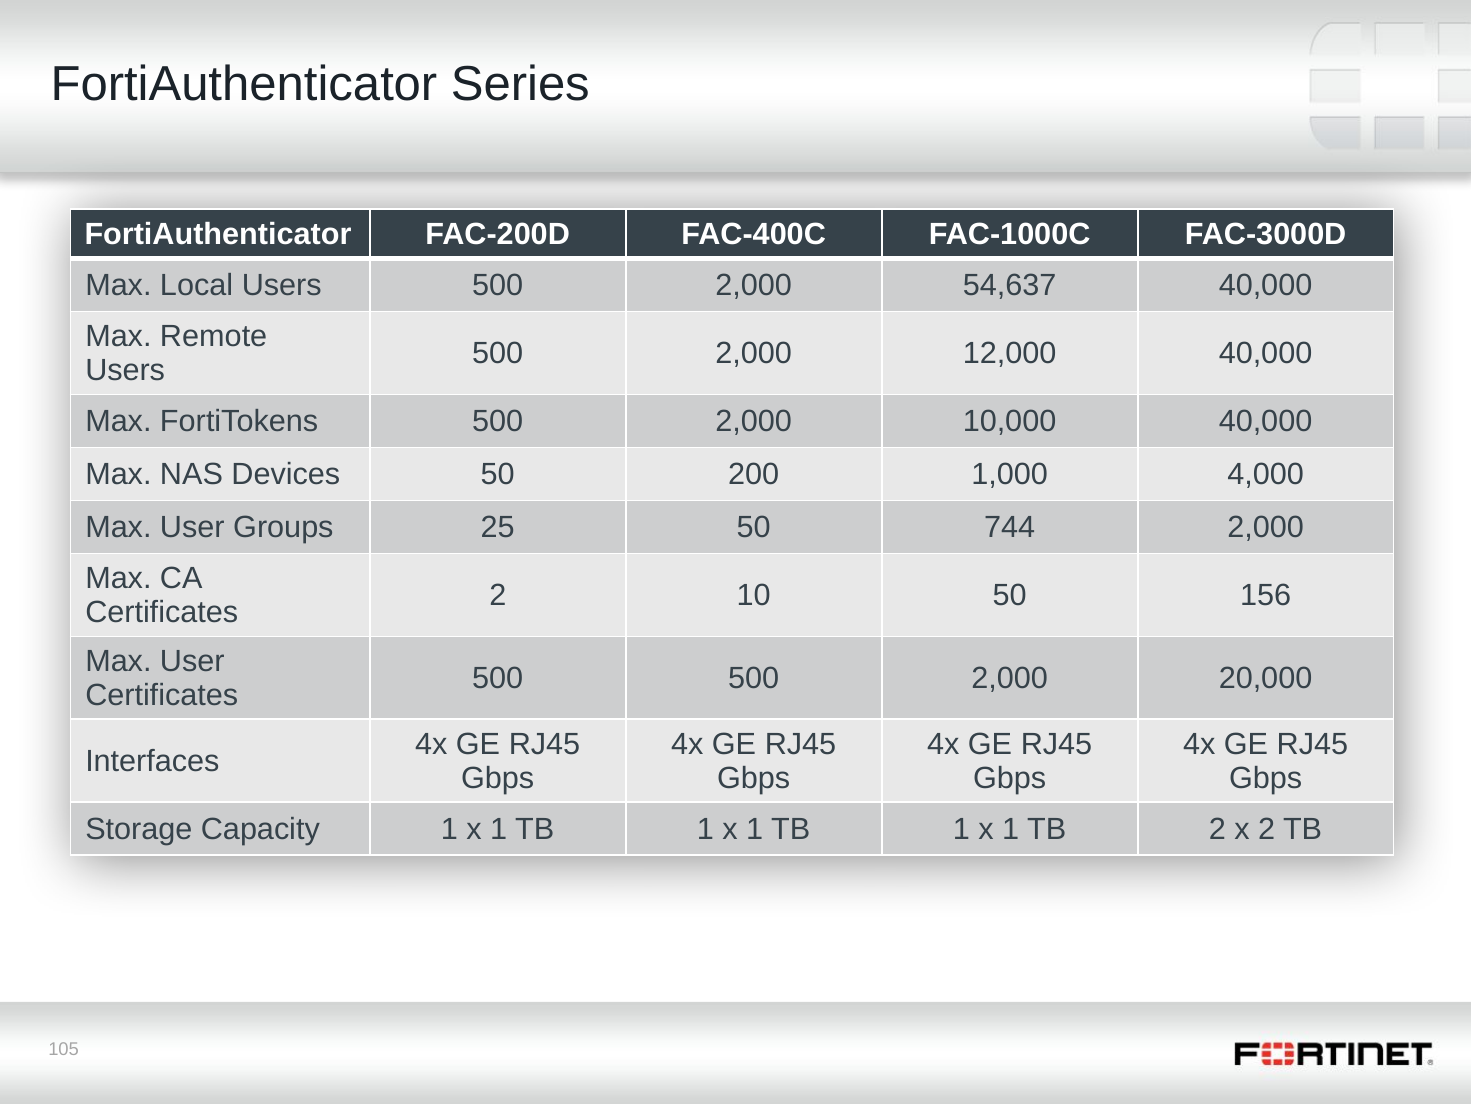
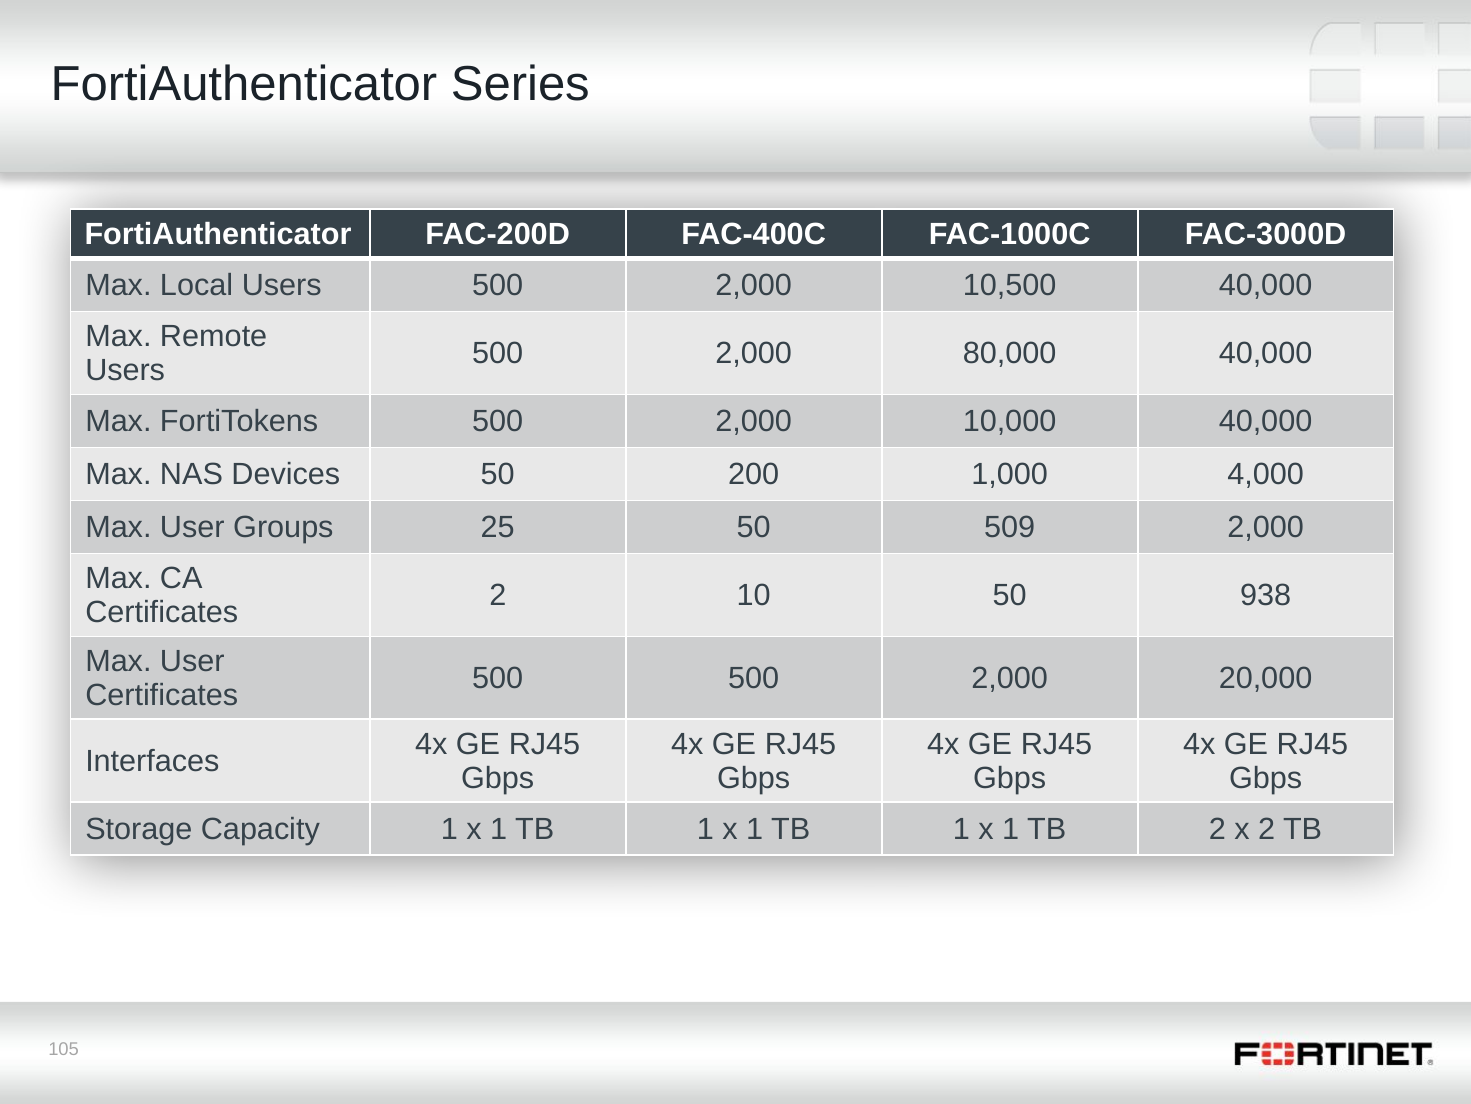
54,637: 54,637 -> 10,500
12,000: 12,000 -> 80,000
744: 744 -> 509
156: 156 -> 938
